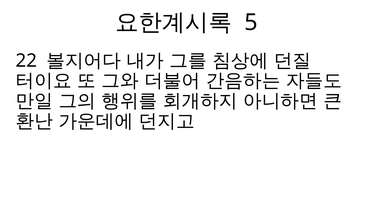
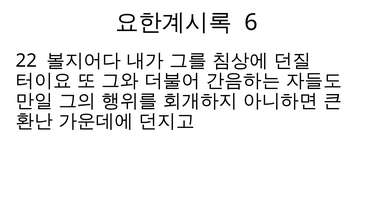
5: 5 -> 6
